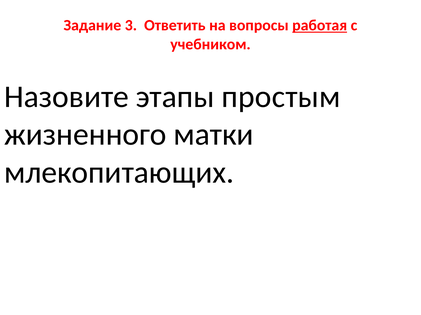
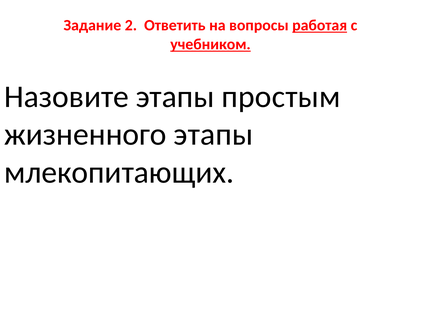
3: 3 -> 2
учебником underline: none -> present
жизненного матки: матки -> этапы
